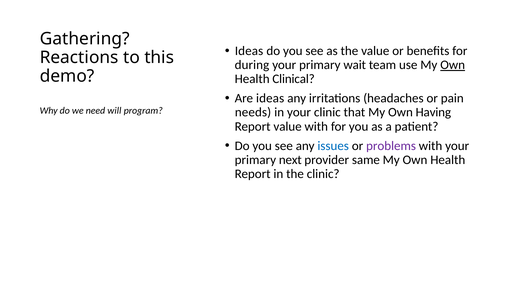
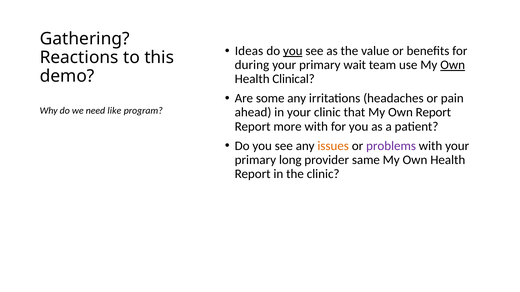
you at (293, 51) underline: none -> present
Are ideas: ideas -> some
will: will -> like
needs: needs -> ahead
Own Having: Having -> Report
Report value: value -> more
issues colour: blue -> orange
next: next -> long
